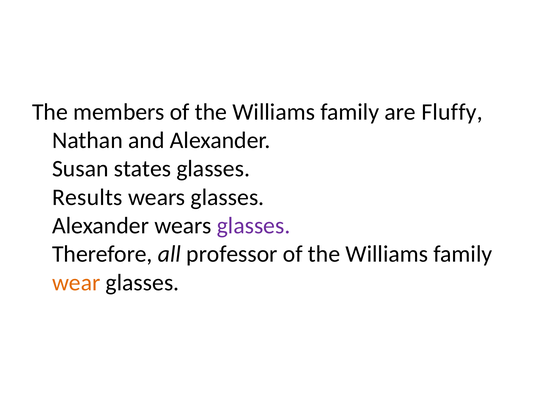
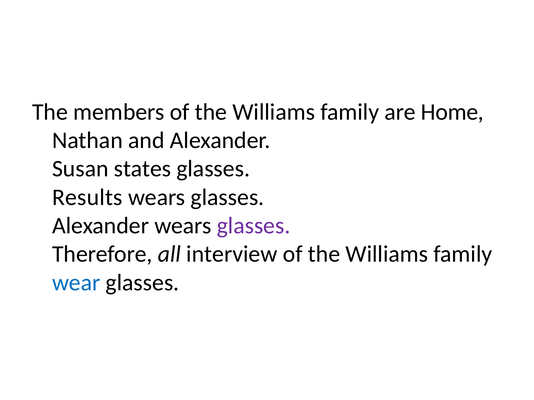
Fluffy: Fluffy -> Home
professor: professor -> interview
wear colour: orange -> blue
